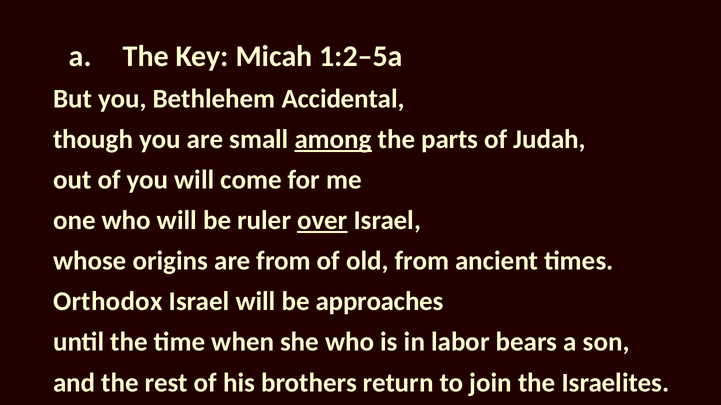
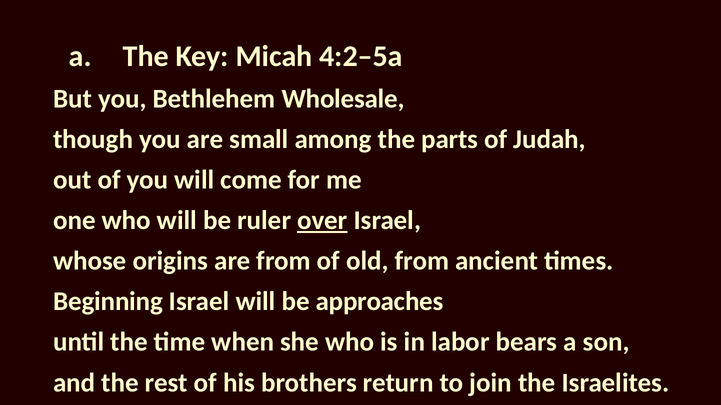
1:2–5a: 1:2–5a -> 4:2–5a
Accidental: Accidental -> Wholesale
among underline: present -> none
Orthodox: Orthodox -> Beginning
